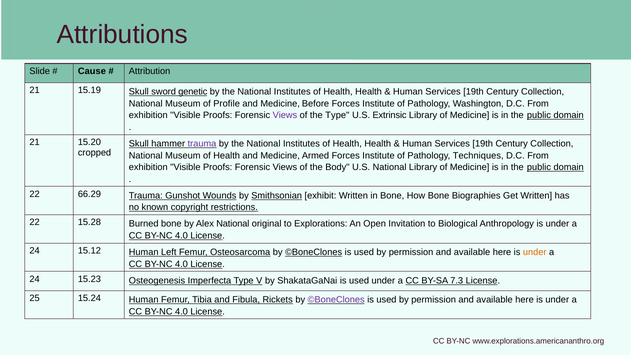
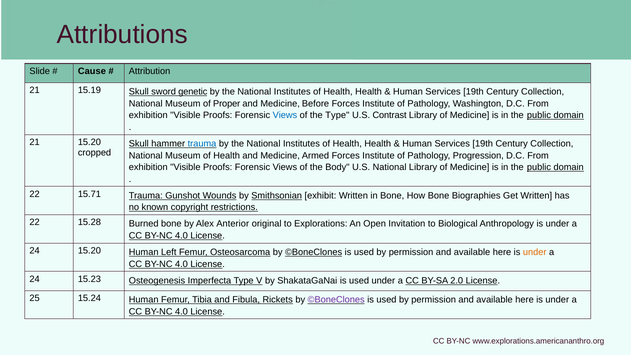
Profile: Profile -> Proper
Views at (285, 115) colour: purple -> blue
Extrinsic: Extrinsic -> Contrast
trauma at (202, 144) colour: purple -> blue
Techniques: Techniques -> Progression
66.29: 66.29 -> 15.71
Alex National: National -> Anterior
24 15.12: 15.12 -> 15.20
7.3: 7.3 -> 2.0
